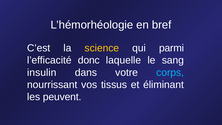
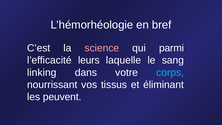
science colour: yellow -> pink
donc: donc -> leurs
insulin: insulin -> linking
